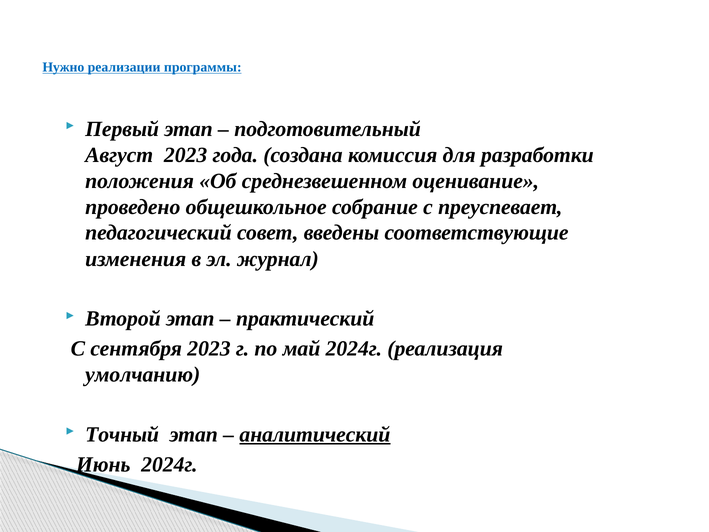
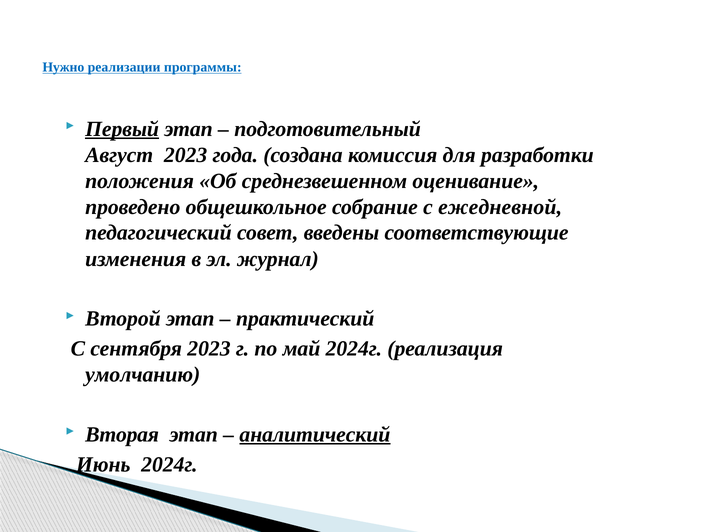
Первый underline: none -> present
преуспевает: преуспевает -> ежедневной
Точный: Точный -> Вторая
